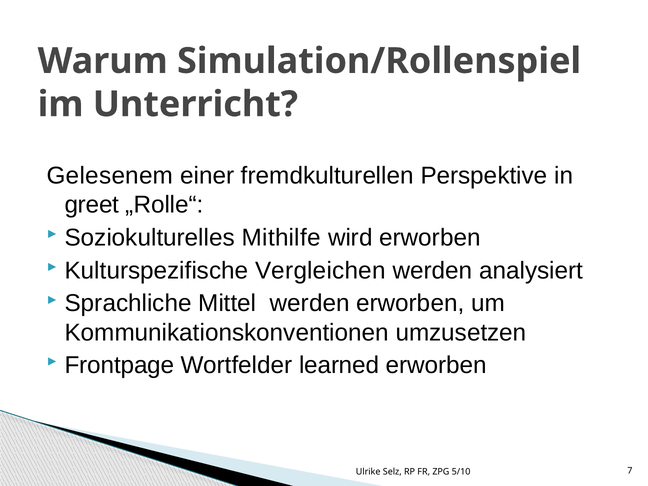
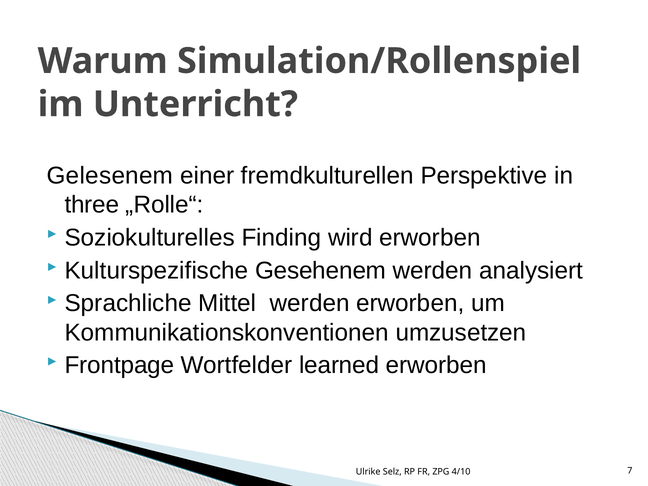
greet: greet -> three
Mithilfe: Mithilfe -> Finding
Vergleichen: Vergleichen -> Gesehenem
5/10: 5/10 -> 4/10
